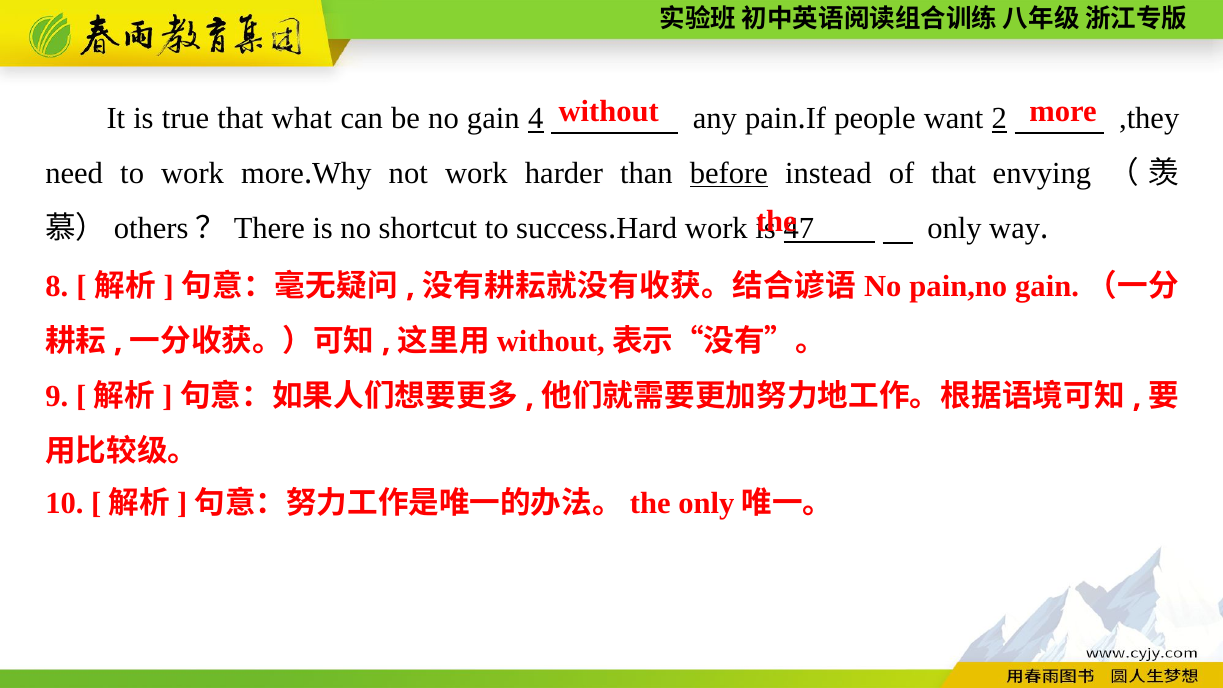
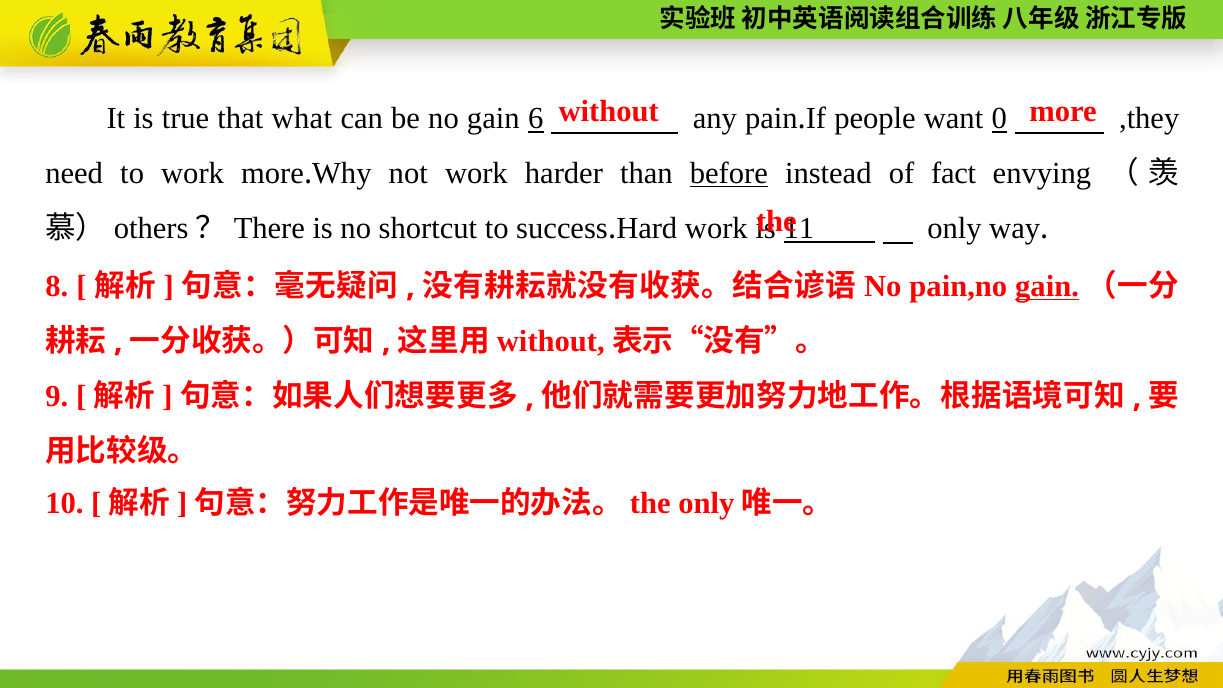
4: 4 -> 6
2: 2 -> 0
of that: that -> fact
47: 47 -> 11
gain at (1047, 286) underline: none -> present
